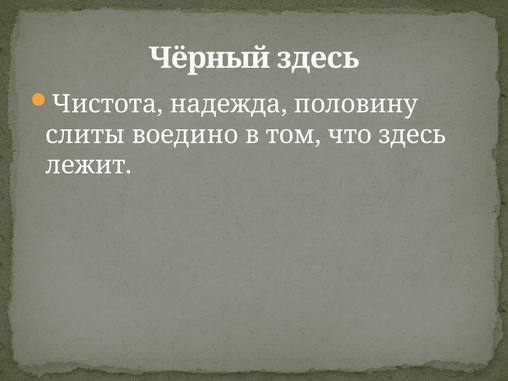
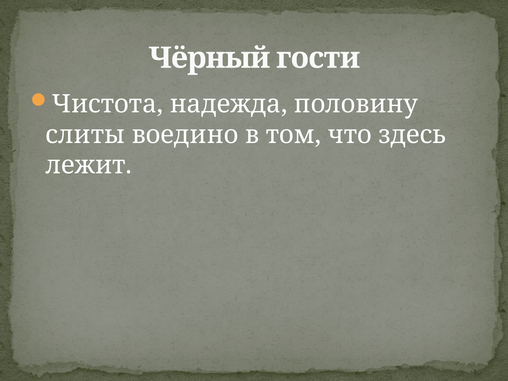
Чёрный здесь: здесь -> гости
